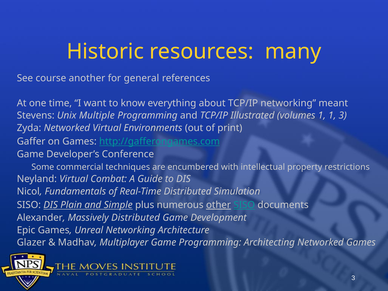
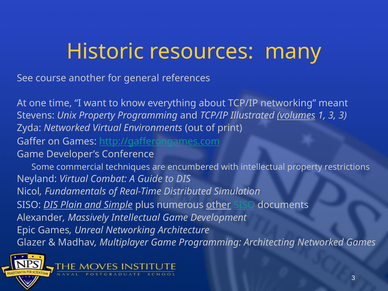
Unix Multiple: Multiple -> Property
volumes underline: none -> present
1 1: 1 -> 3
Massively Distributed: Distributed -> Intellectual
